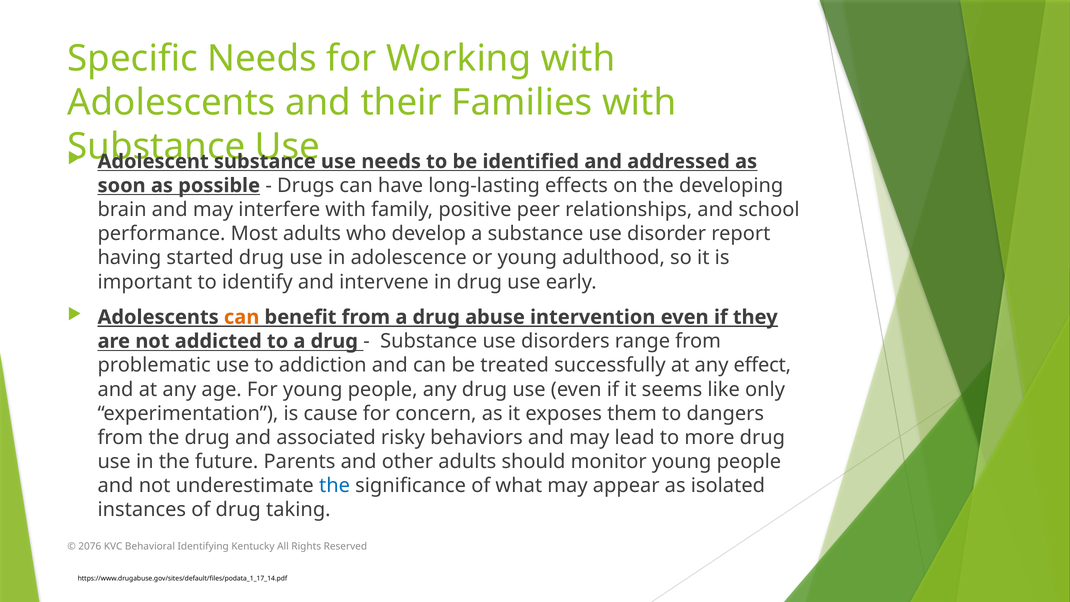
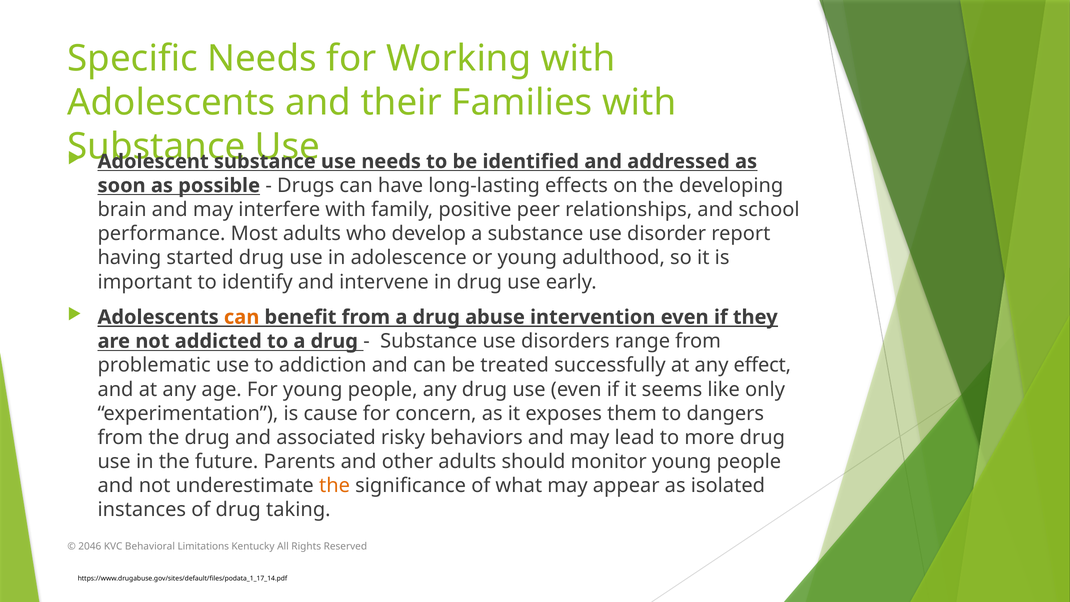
the at (335, 486) colour: blue -> orange
2076: 2076 -> 2046
Identifying: Identifying -> Limitations
